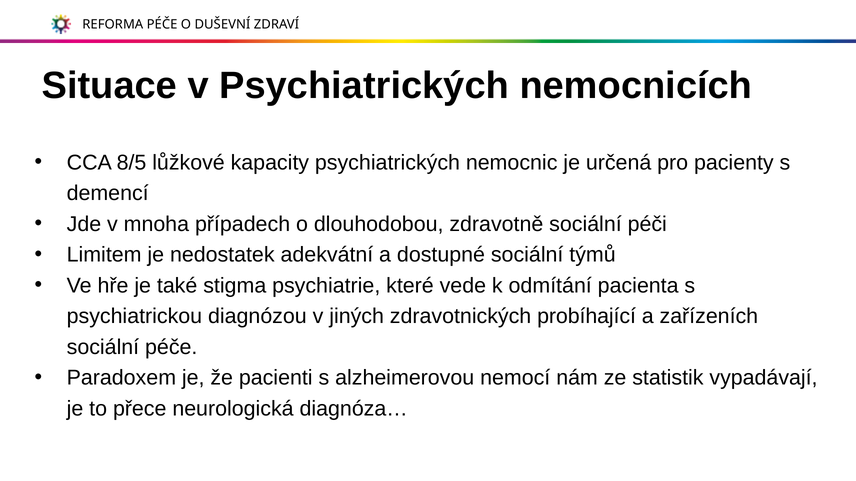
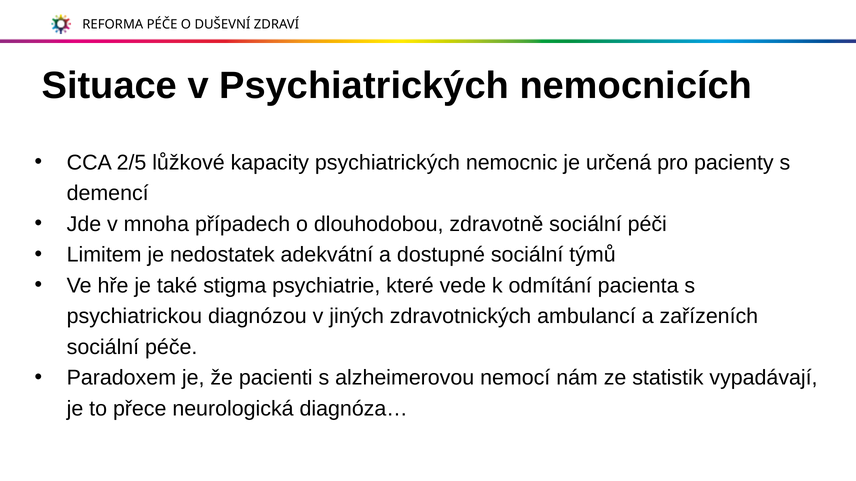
8/5: 8/5 -> 2/5
probíhající: probíhající -> ambulancí
